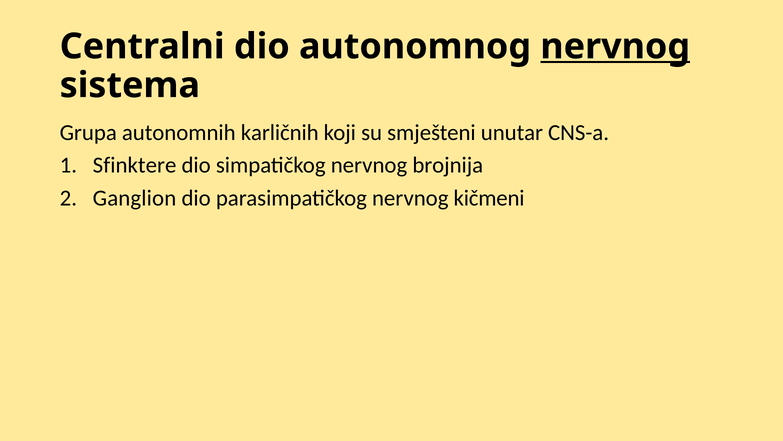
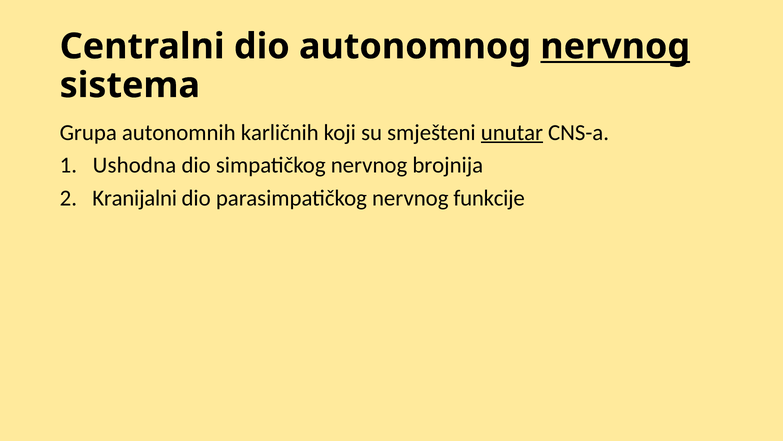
unutar underline: none -> present
Sfinktere: Sfinktere -> Ushodna
Ganglion: Ganglion -> Kranijalni
kičmeni: kičmeni -> funkcije
